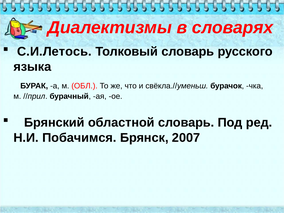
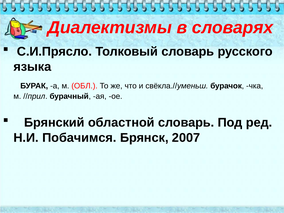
С.И.Летось: С.И.Летось -> С.И.Прясло
